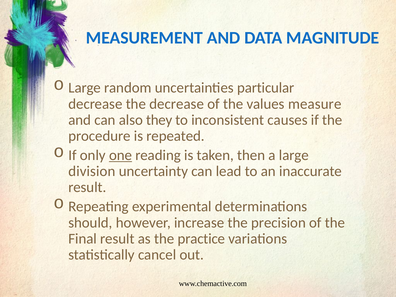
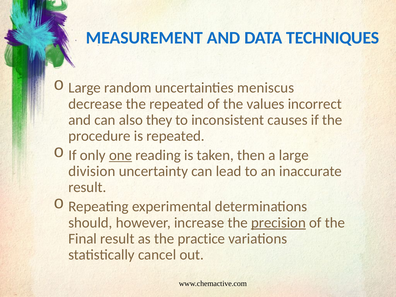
MAGNITUDE: MAGNITUDE -> TECHNIQUES
particular: particular -> meniscus
the decrease: decrease -> repeated
measure: measure -> incorrect
precision underline: none -> present
